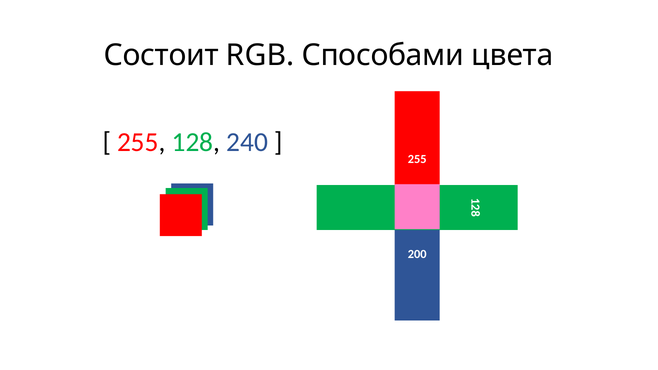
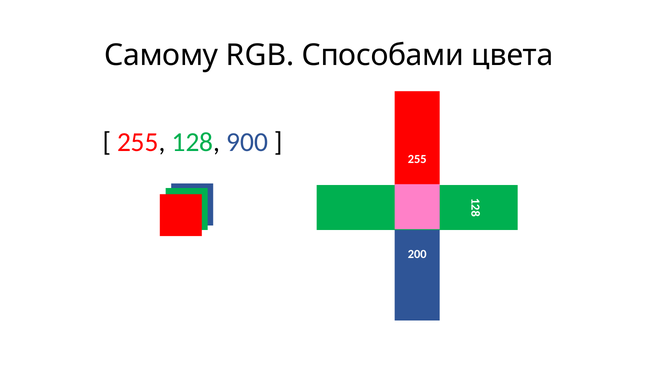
Состоит: Состоит -> Самому
240: 240 -> 900
